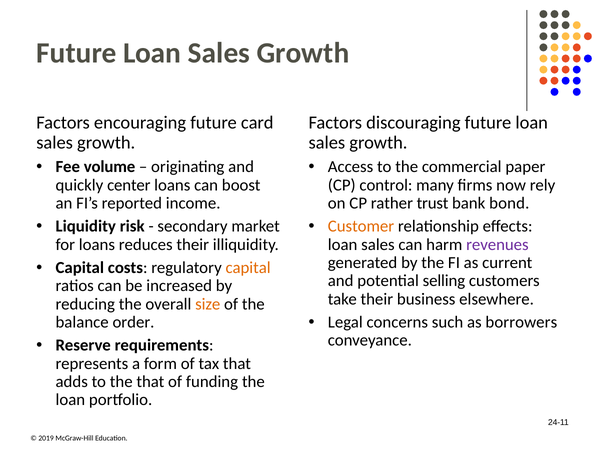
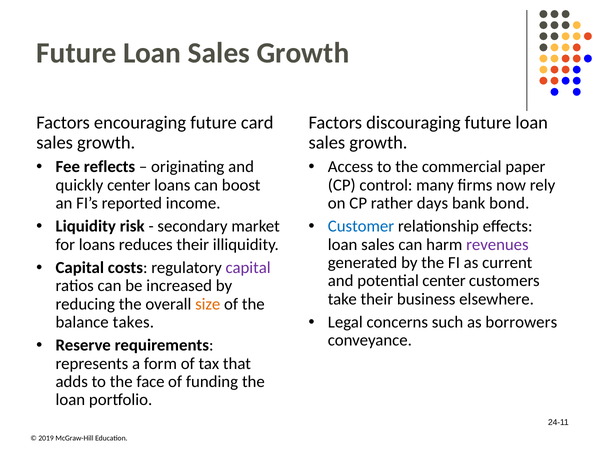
volume: volume -> reflects
trust: trust -> days
Customer colour: orange -> blue
capital at (248, 268) colour: orange -> purple
potential selling: selling -> center
order: order -> takes
the that: that -> face
